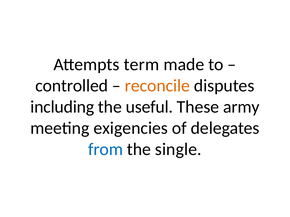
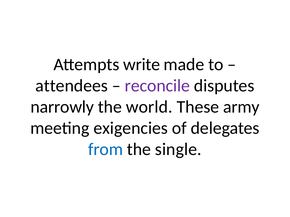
term: term -> write
controlled: controlled -> attendees
reconcile colour: orange -> purple
including: including -> narrowly
useful: useful -> world
